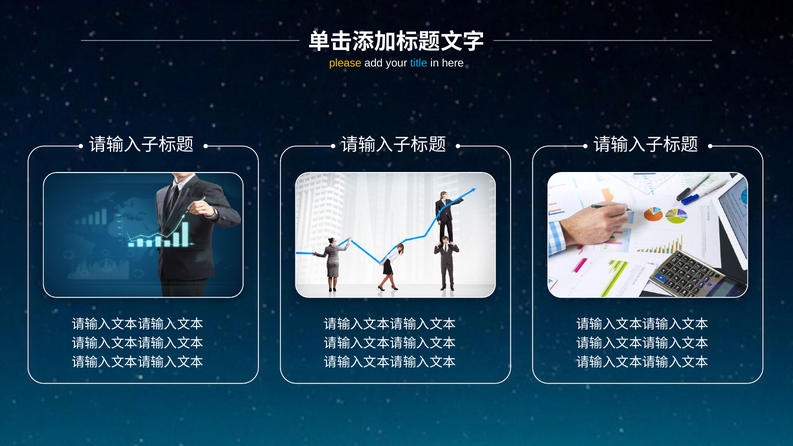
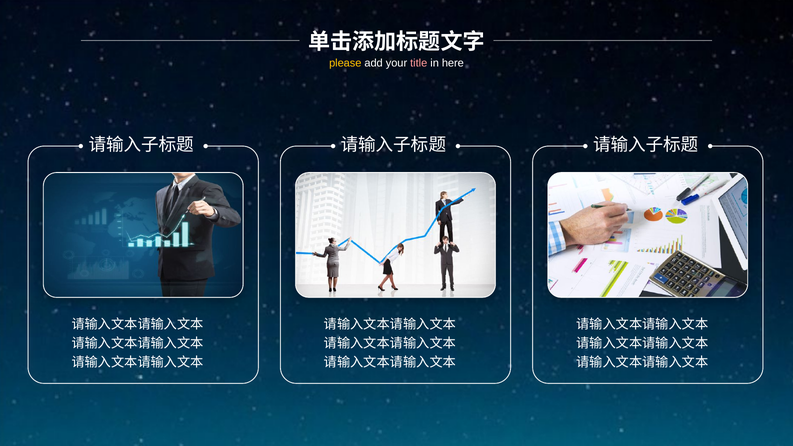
title colour: light blue -> pink
